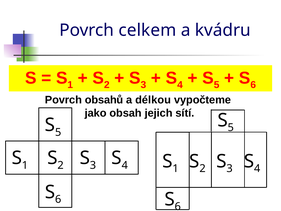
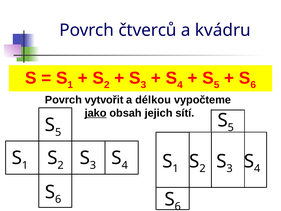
celkem: celkem -> čtverců
Povrch obsahů: obsahů -> vytvořit
jako at (96, 113) underline: none -> present
